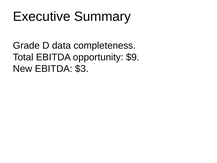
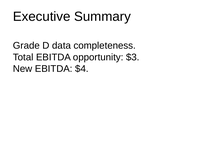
$9: $9 -> $3
$3: $3 -> $4
